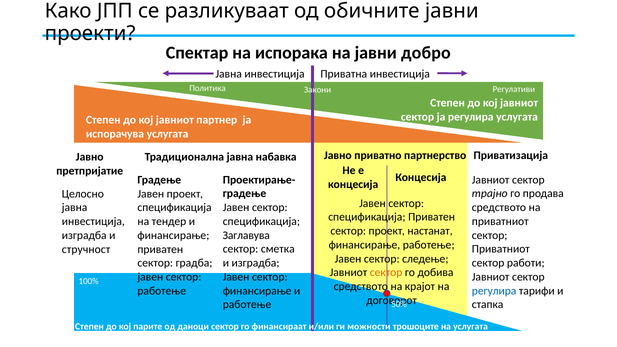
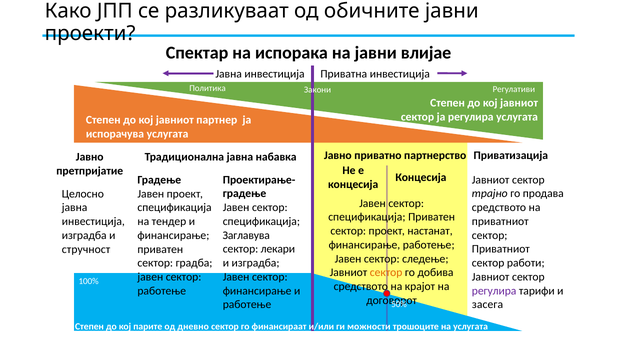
добро: добро -> влијае
сметка: сметка -> лекари
регулира at (494, 291) colour: blue -> purple
стапка: стапка -> засега
даноци: даноци -> дневно
